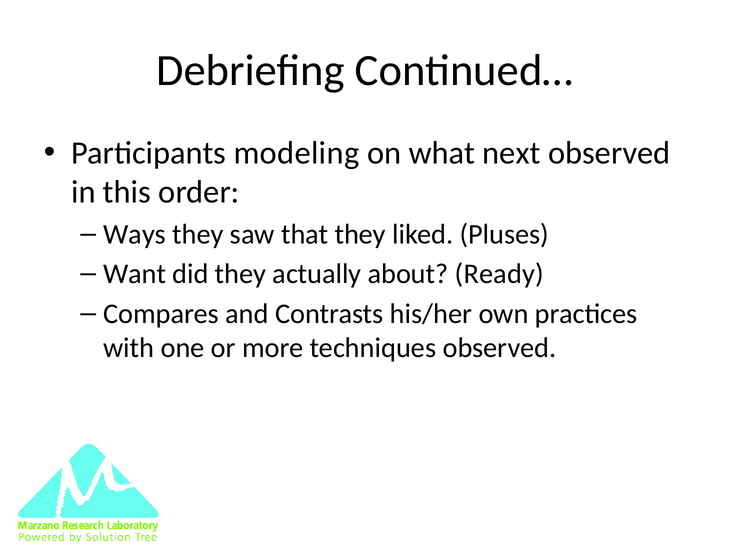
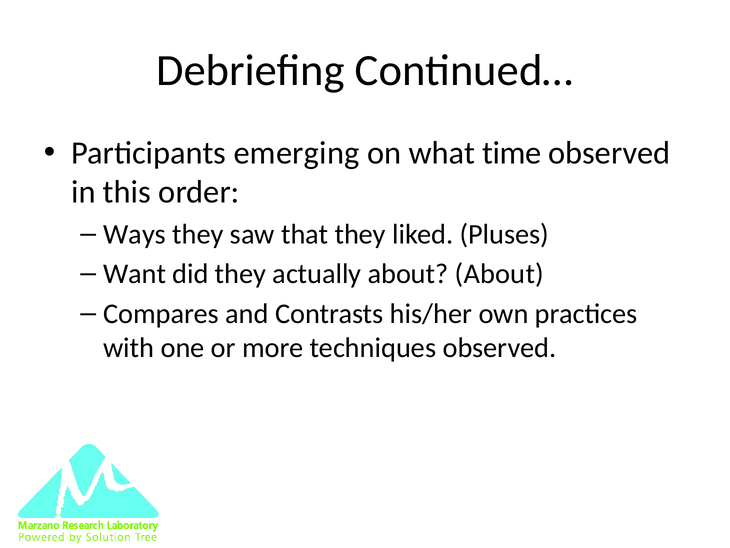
modeling: modeling -> emerging
next: next -> time
about Ready: Ready -> About
